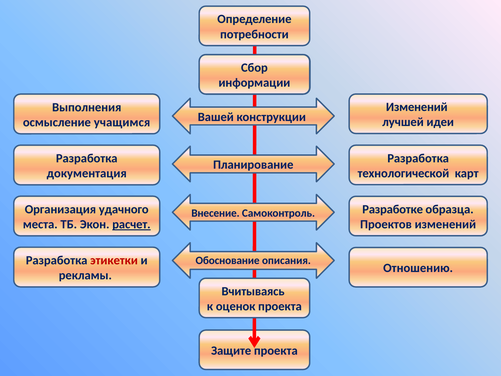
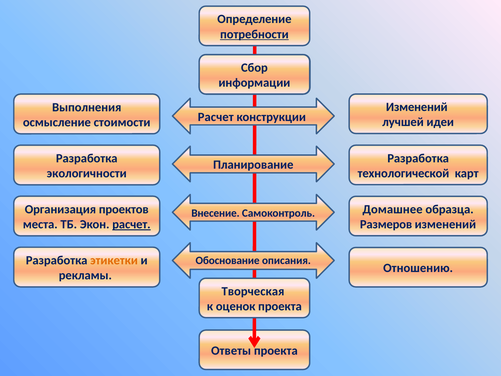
потребности underline: none -> present
Вашей at (216, 117): Вашей -> Расчет
учащимся: учащимся -> стоимости
документация: документация -> экологичности
удачного: удачного -> проектов
Разработке: Разработке -> Домашнее
Проектов: Проектов -> Размеров
этикетки colour: red -> orange
Вчитываясь: Вчитываясь -> Творческая
Защите: Защите -> Ответы
